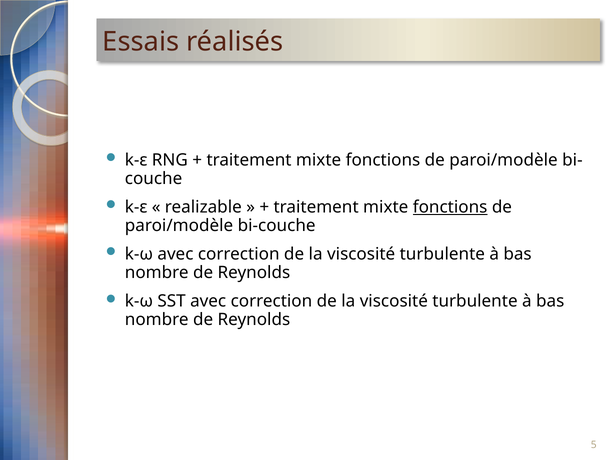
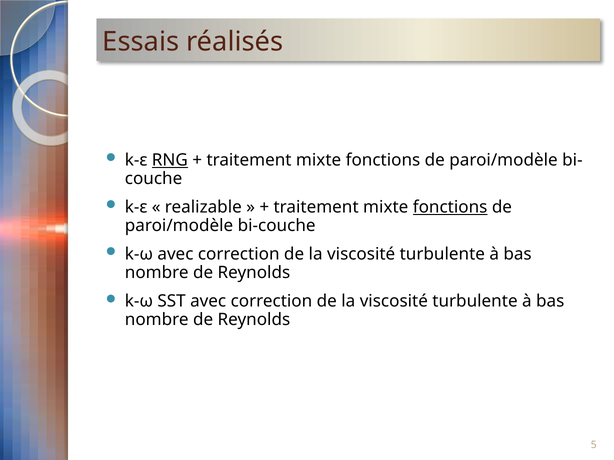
RNG underline: none -> present
